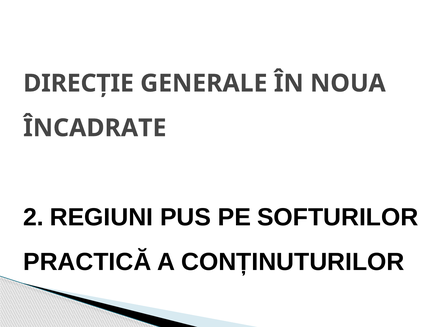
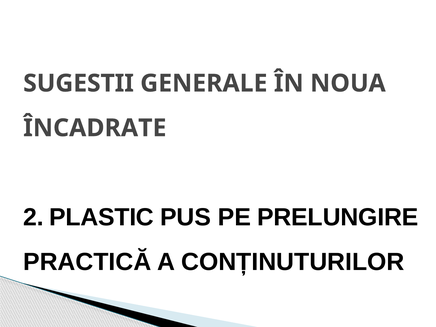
DIRECȚIE: DIRECȚIE -> SUGESTII
REGIUNI: REGIUNI -> PLASTIC
SOFTURILOR: SOFTURILOR -> PRELUNGIRE
